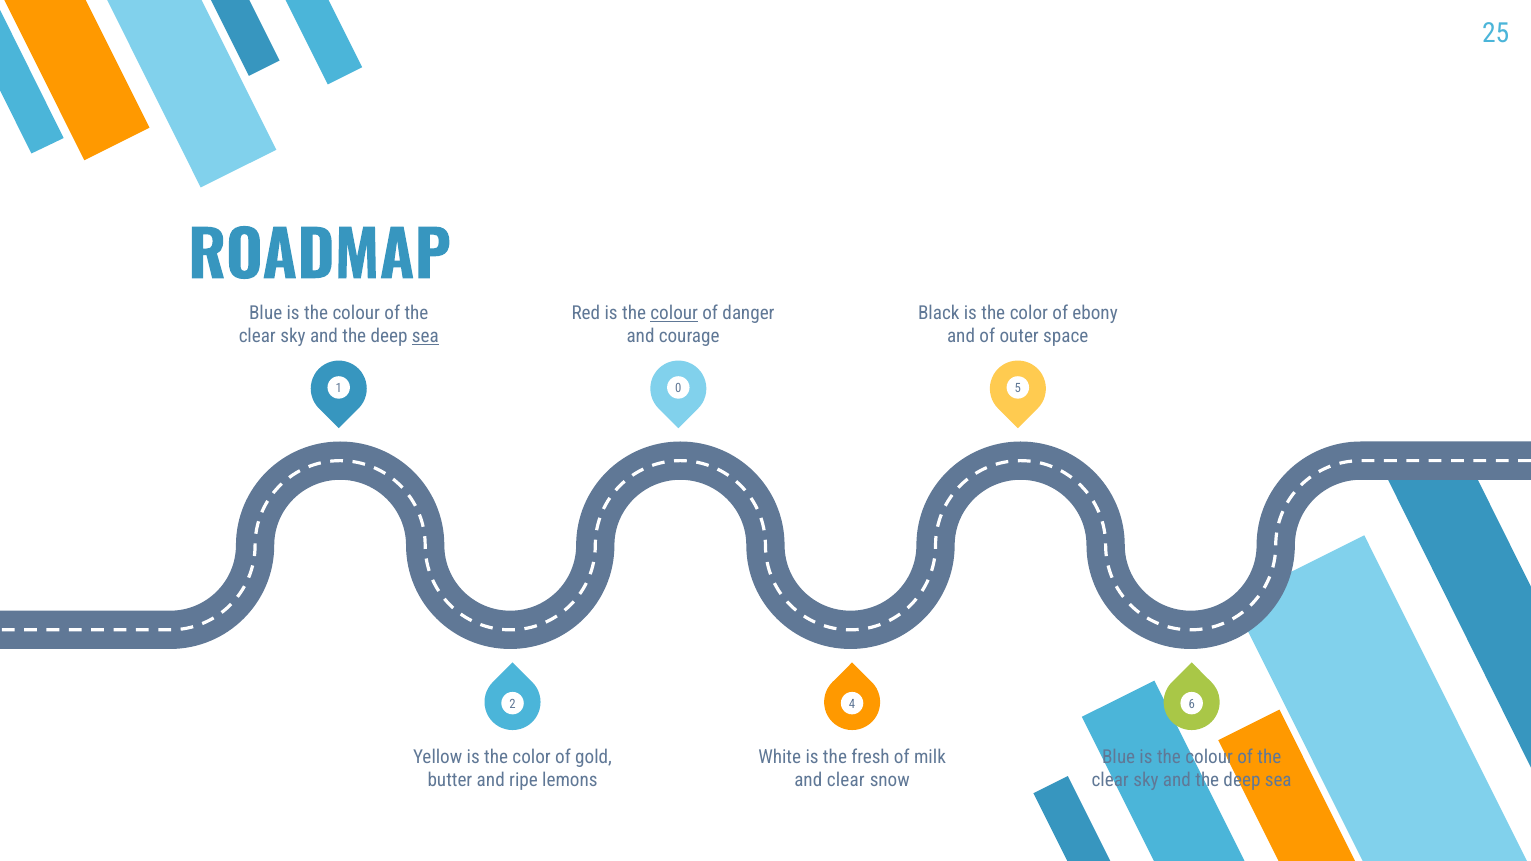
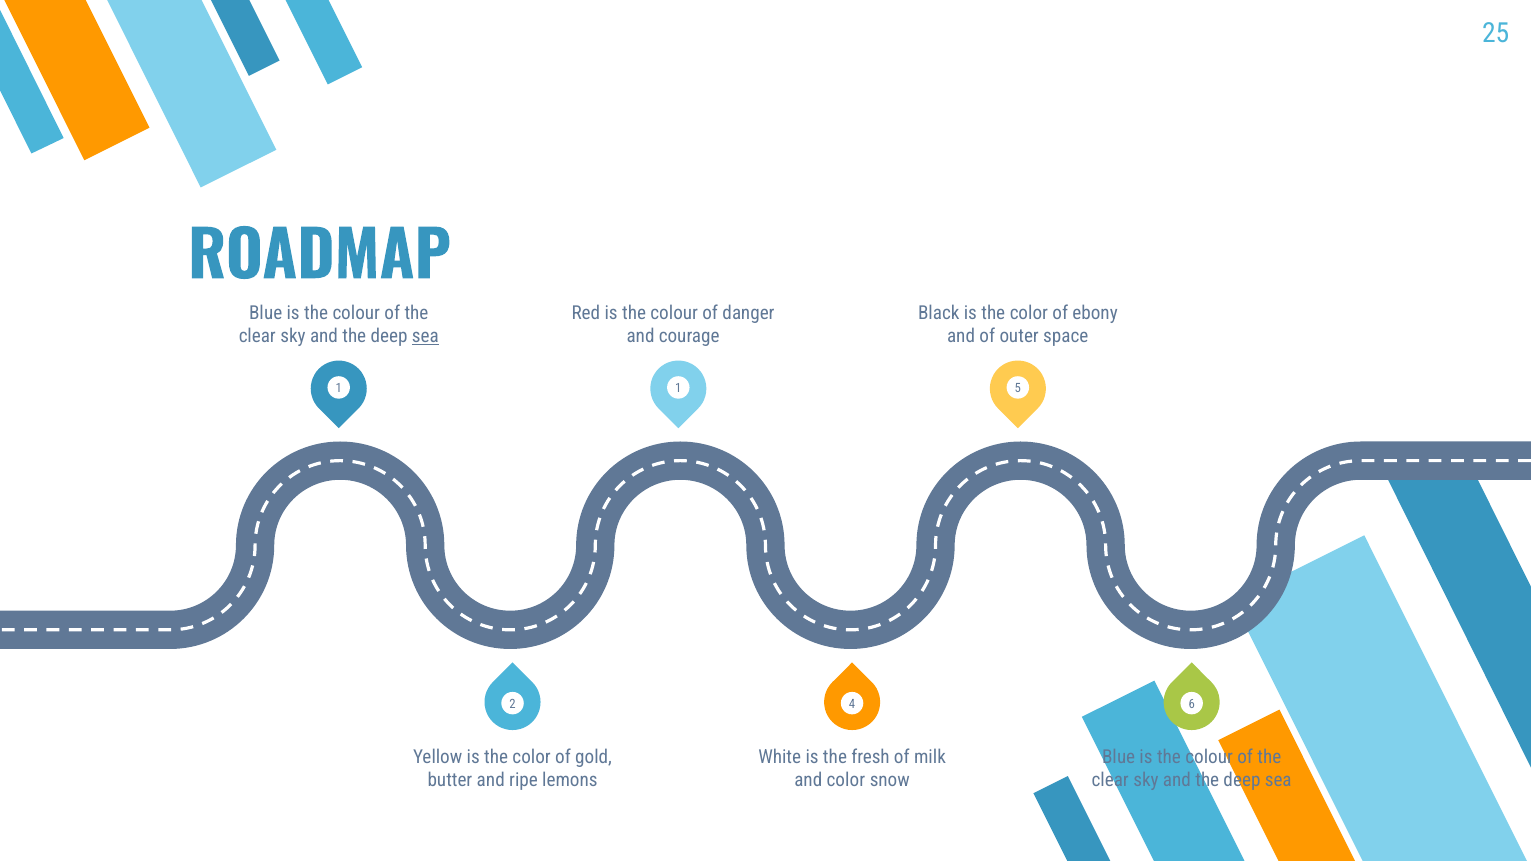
colour at (674, 313) underline: present -> none
1 0: 0 -> 1
and clear: clear -> color
